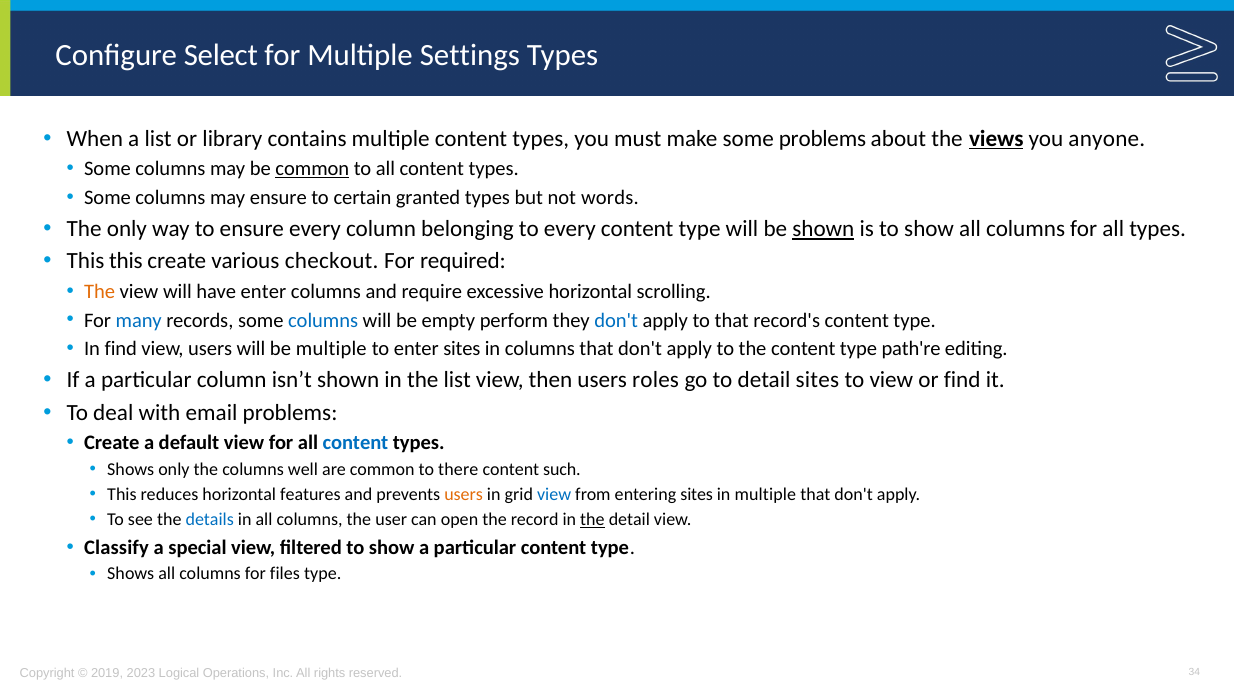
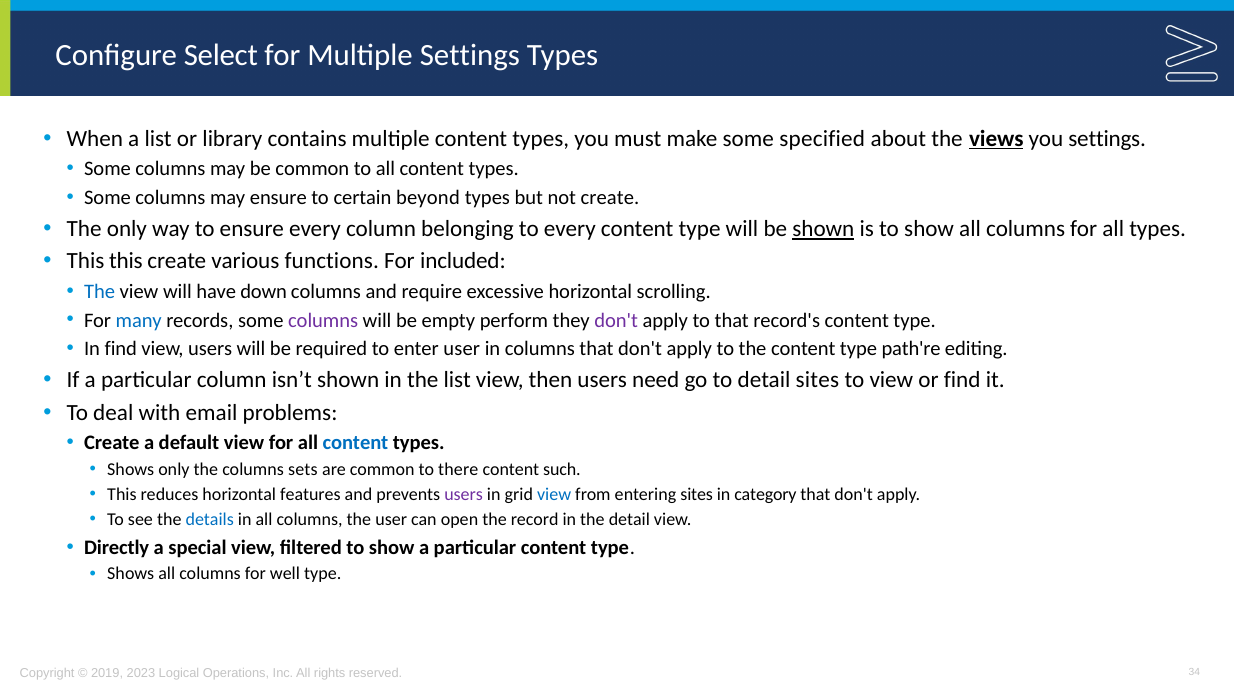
some problems: problems -> specified
you anyone: anyone -> settings
common at (312, 169) underline: present -> none
granted: granted -> beyond
not words: words -> create
checkout: checkout -> functions
required: required -> included
The at (100, 291) colour: orange -> blue
have enter: enter -> down
columns at (323, 320) colour: blue -> purple
don't at (616, 320) colour: blue -> purple
be multiple: multiple -> required
enter sites: sites -> user
roles: roles -> need
well: well -> sets
users at (464, 494) colour: orange -> purple
in multiple: multiple -> category
the at (592, 520) underline: present -> none
Classify: Classify -> Directly
files: files -> well
